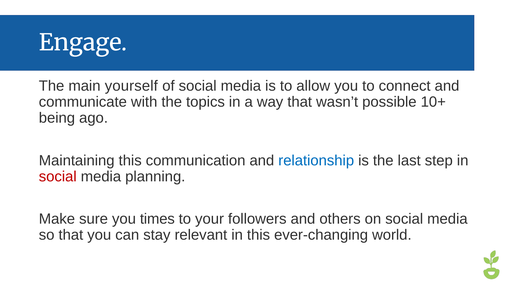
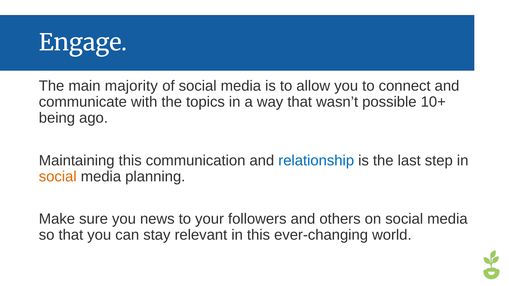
yourself: yourself -> majority
social at (58, 177) colour: red -> orange
times: times -> news
